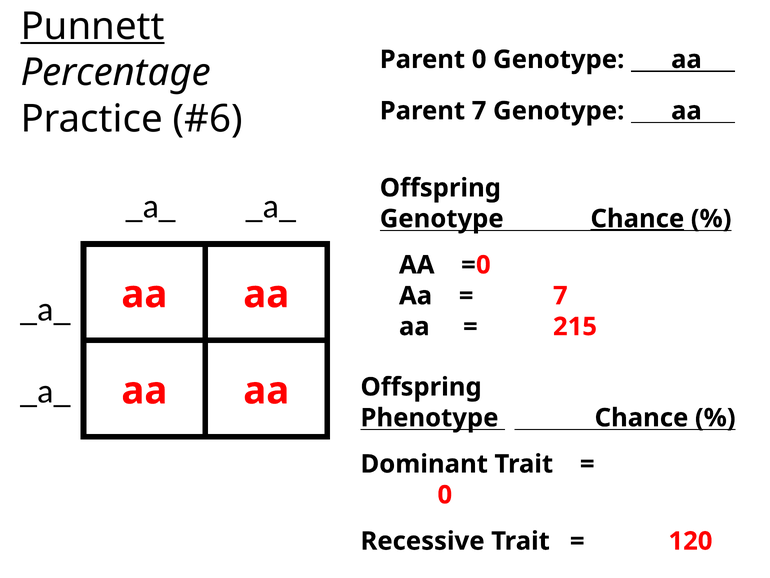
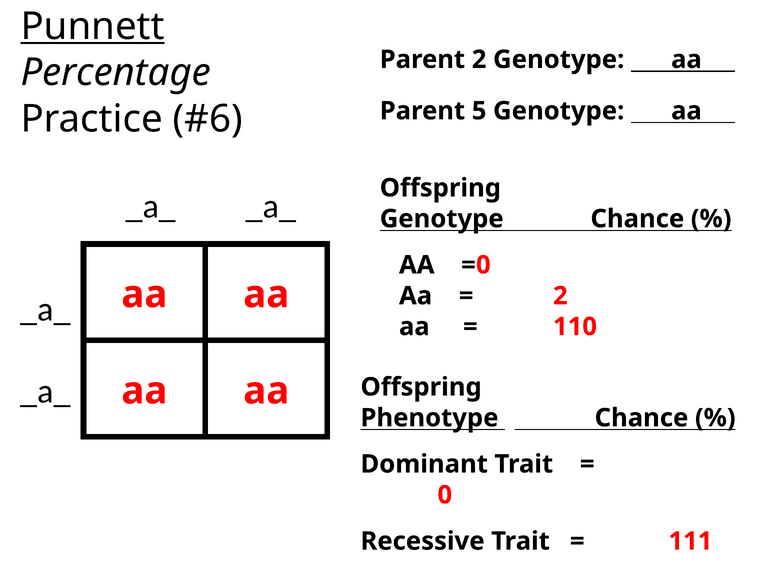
Parent 0: 0 -> 2
Parent 7: 7 -> 5
Chance at (637, 219) underline: present -> none
7 at (560, 296): 7 -> 2
215: 215 -> 110
120: 120 -> 111
